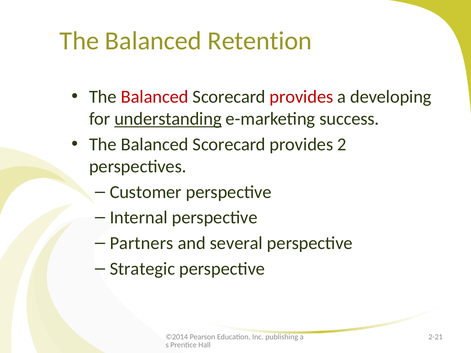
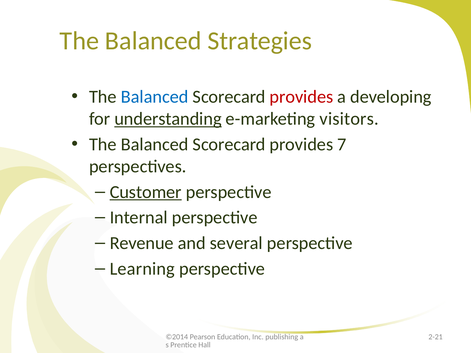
Retention: Retention -> Strategies
Balanced at (155, 97) colour: red -> blue
success: success -> visitors
2: 2 -> 7
Customer underline: none -> present
Partners: Partners -> Revenue
Strategic: Strategic -> Learning
